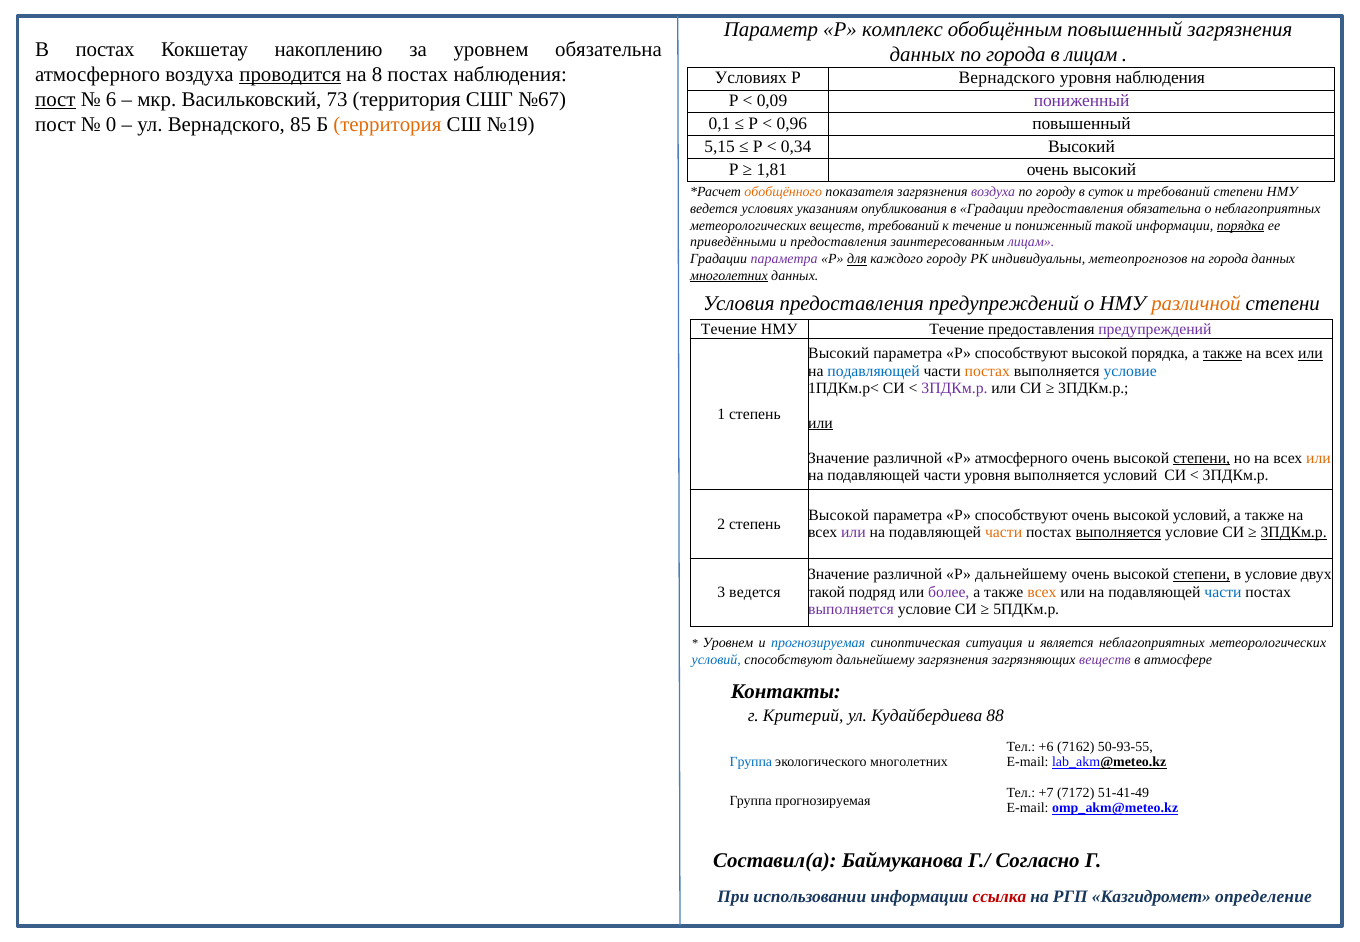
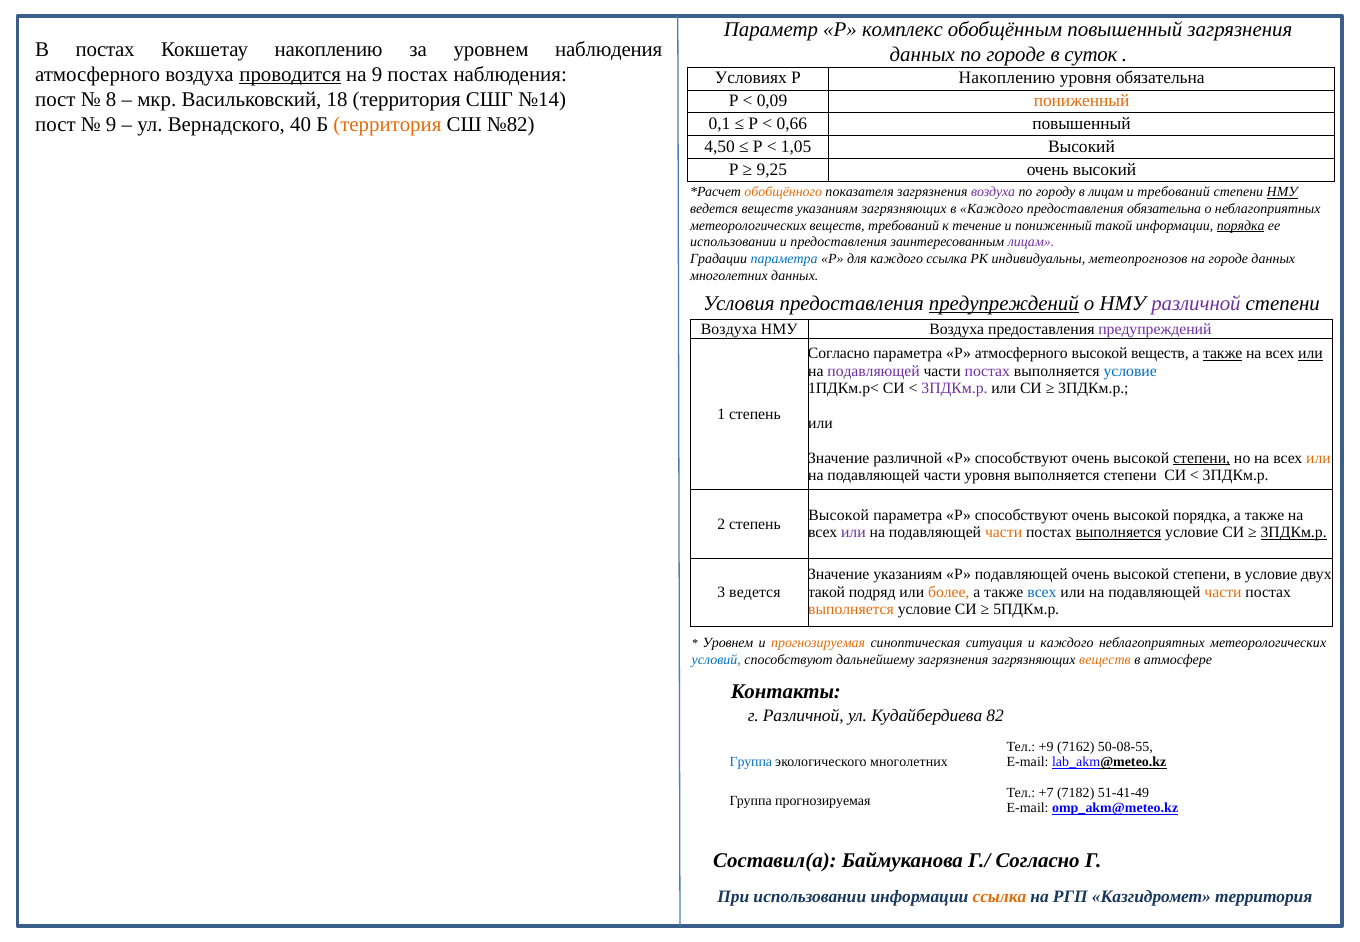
уровнем обязательна: обязательна -> наблюдения
по города: города -> городе
в лицам: лицам -> суток
на 8: 8 -> 9
Р Вернадского: Вернадского -> Накоплению
уровня наблюдения: наблюдения -> обязательна
пост at (55, 100) underline: present -> none
6: 6 -> 8
73: 73 -> 18
№67: №67 -> №14
пониженный at (1082, 101) colour: purple -> orange
0 at (111, 125): 0 -> 9
85: 85 -> 40
№19: №19 -> №82
0,96: 0,96 -> 0,66
5,15: 5,15 -> 4,50
0,34: 0,34 -> 1,05
1,81: 1,81 -> 9,25
в суток: суток -> лицам
НМУ at (1282, 192) underline: none -> present
ведется условиях: условиях -> веществ
указаниям опубликования: опубликования -> загрязняющих
в Градации: Градации -> Каждого
приведёнными at (733, 242): приведёнными -> использовании
параметра at (784, 259) colour: purple -> blue
для underline: present -> none
каждого городу: городу -> ссылка
на города: города -> городе
многолетних at (729, 276) underline: present -> none
предупреждений at (1004, 303) underline: none -> present
различной at (1196, 303) colour: orange -> purple
Течение at (729, 329): Течение -> Воздуха
НМУ Течение: Течение -> Воздуха
Высокий at (839, 353): Высокий -> Согласно
способствуют at (1021, 353): способствуют -> атмосферного
высокой порядка: порядка -> веществ
подавляющей at (874, 371) colour: blue -> purple
постах at (987, 371) colour: orange -> purple
или at (820, 423) underline: present -> none
атмосферного at (1021, 458): атмосферного -> способствуют
выполняется условий: условий -> степени
высокой условий: условий -> порядка
различной at (908, 574): различной -> указаниям
Р дальнейшему: дальнейшему -> подавляющей
степени at (1202, 574) underline: present -> none
более colour: purple -> orange
всех at (1042, 592) colour: orange -> blue
части at (1223, 592) colour: blue -> orange
выполняется at (851, 609) colour: purple -> orange
прогнозируемая at (818, 642) colour: blue -> orange
и является: является -> каждого
веществ at (1105, 659) colour: purple -> orange
г Критерий: Критерий -> Различной
88: 88 -> 82
+6: +6 -> +9
50-93-55: 50-93-55 -> 50-08-55
7172: 7172 -> 7182
ссылка at (999, 897) colour: red -> orange
Казгидромет определение: определение -> территория
